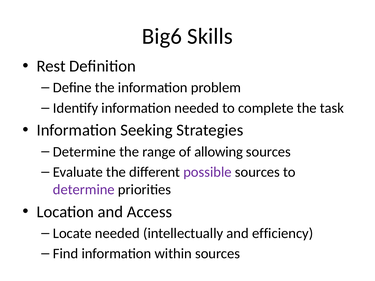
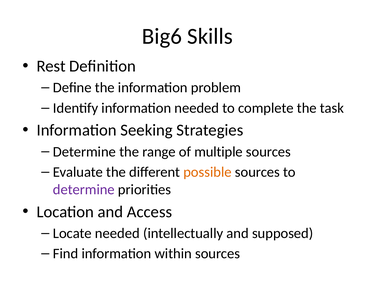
allowing: allowing -> multiple
possible colour: purple -> orange
efficiency: efficiency -> supposed
